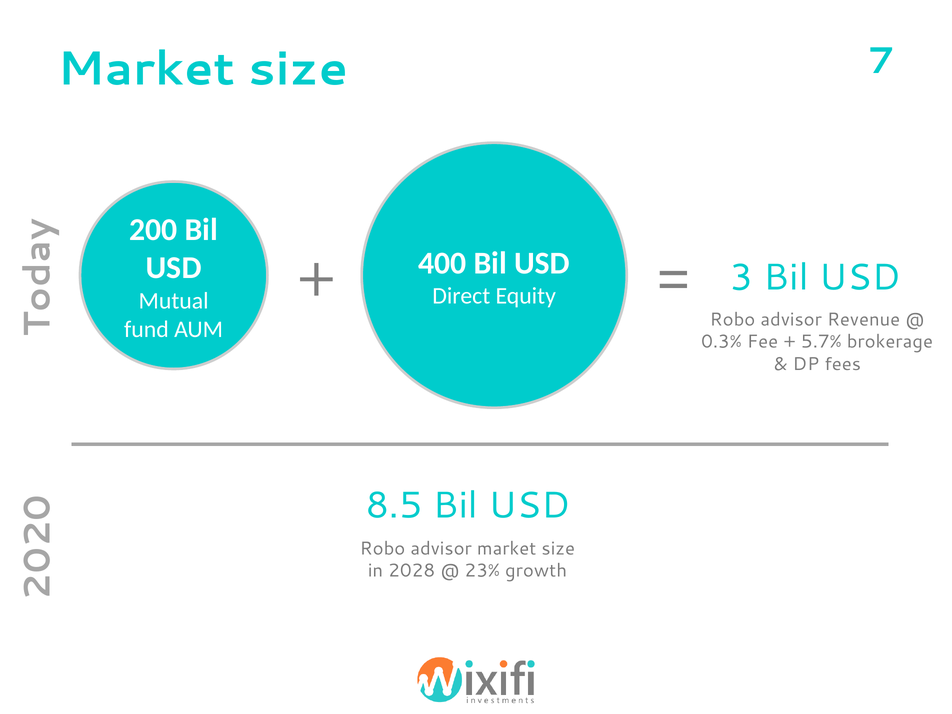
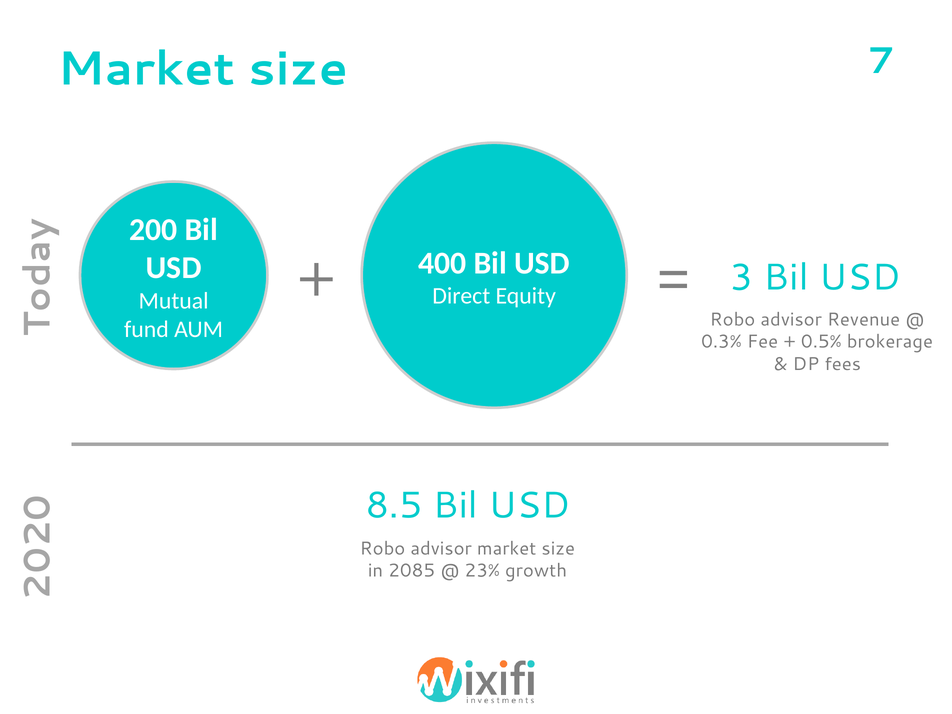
5.7%: 5.7% -> 0.5%
2028: 2028 -> 2085
